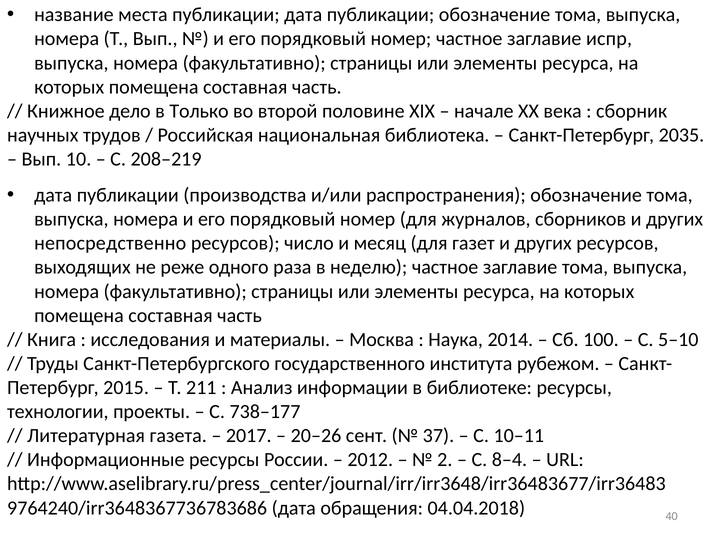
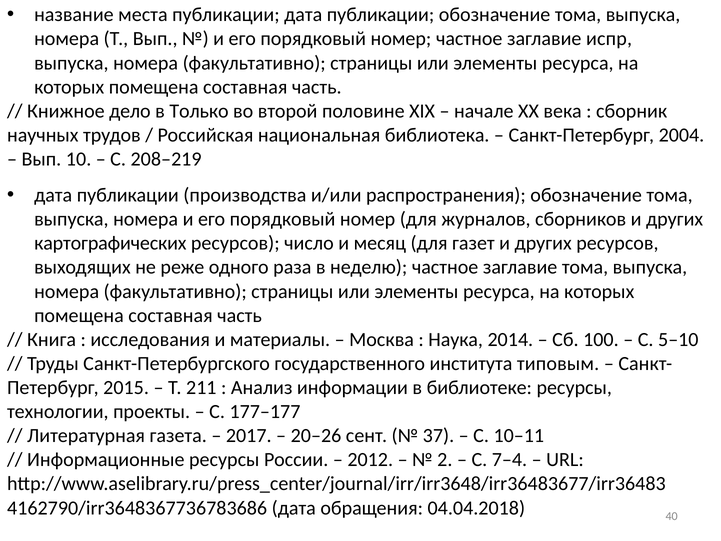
2035: 2035 -> 2004
непосредственно: непосредственно -> картографических
рубежом: рубежом -> типовым
738–177: 738–177 -> 177–177
8–4: 8–4 -> 7–4
9764240/irr3648367736783686: 9764240/irr3648367736783686 -> 4162790/irr3648367736783686
